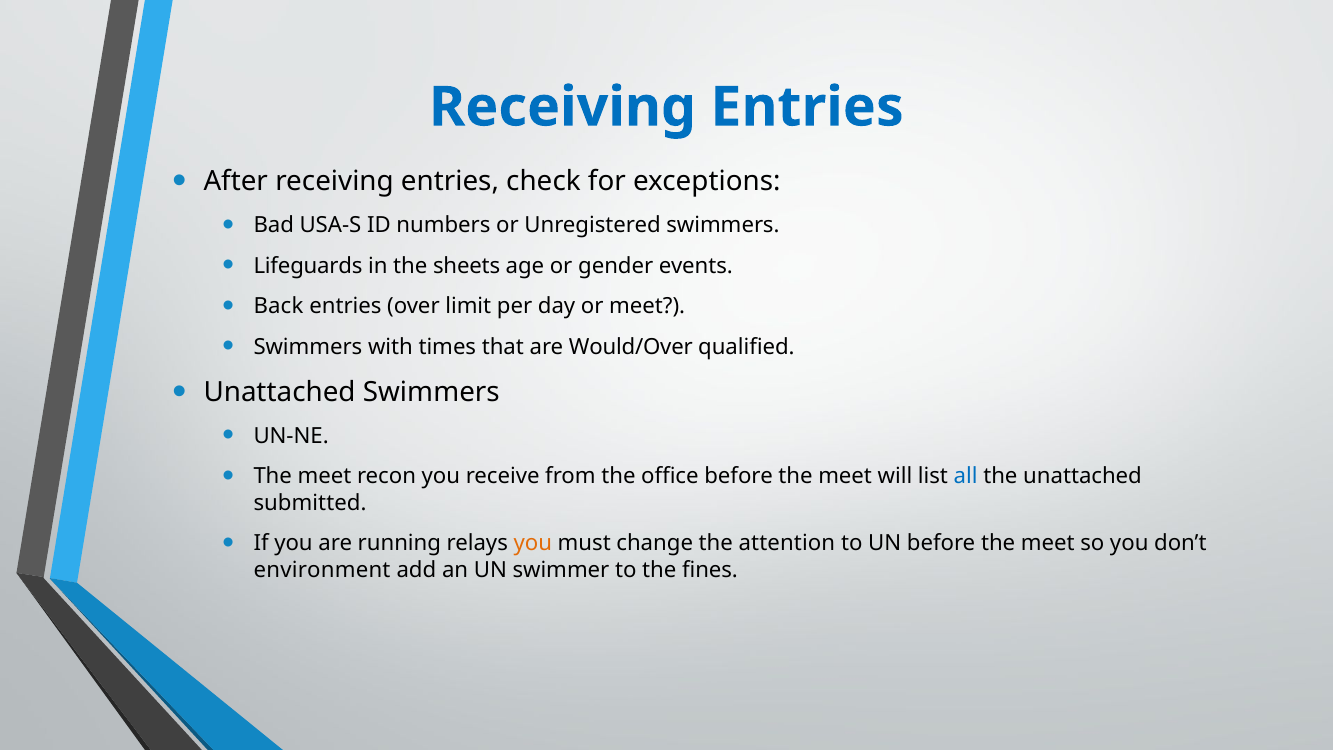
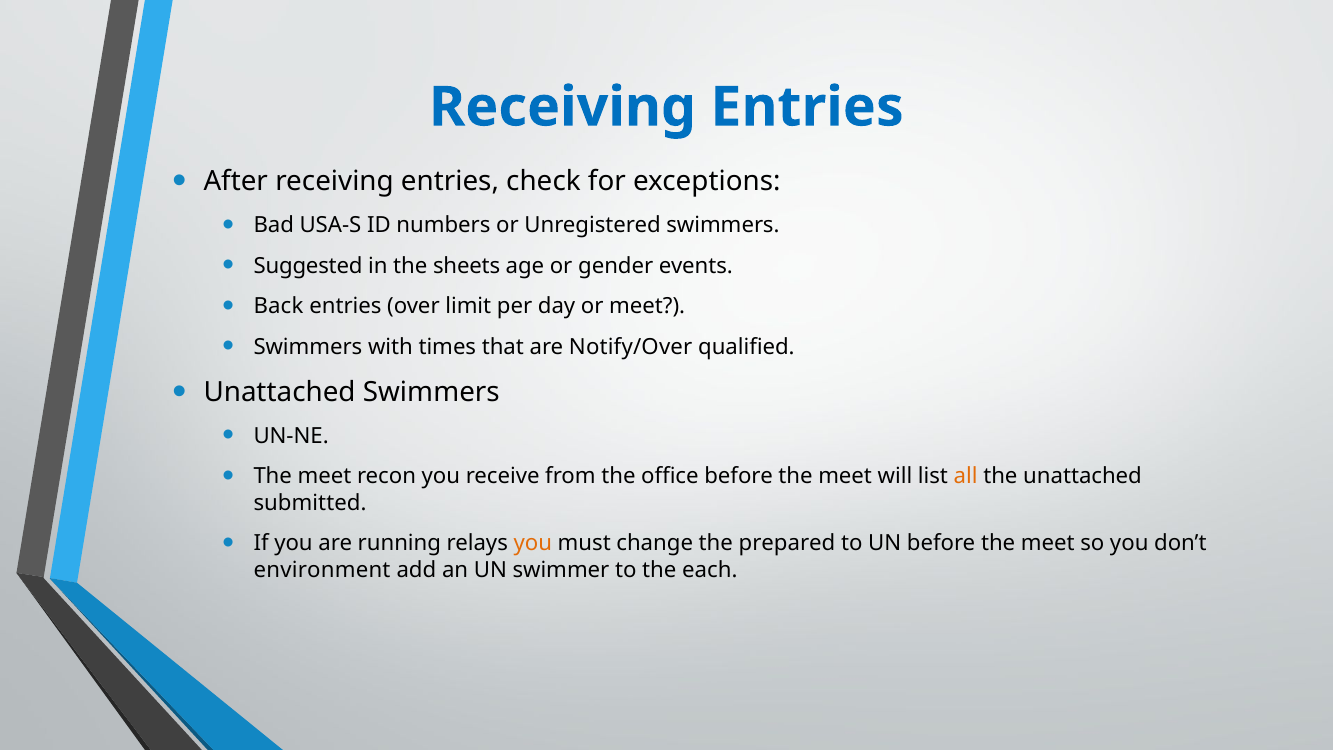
Lifeguards: Lifeguards -> Suggested
Would/Over: Would/Over -> Notify/Over
all colour: blue -> orange
attention: attention -> prepared
fines: fines -> each
